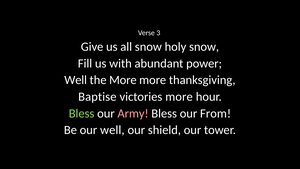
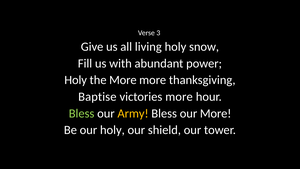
all snow: snow -> living
Well at (76, 80): Well -> Holy
Army colour: pink -> yellow
our From: From -> More
our well: well -> holy
